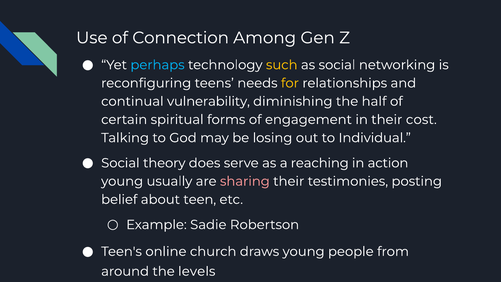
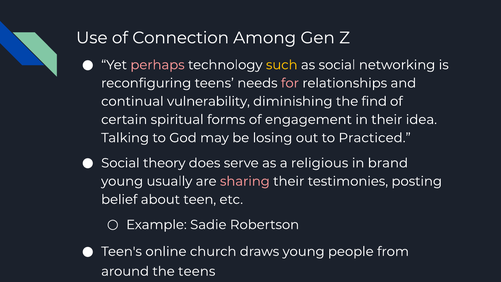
perhaps colour: light blue -> pink
for colour: yellow -> pink
half: half -> find
cost: cost -> idea
Individual: Individual -> Practiced
reaching: reaching -> religious
action: action -> brand
the levels: levels -> teens
